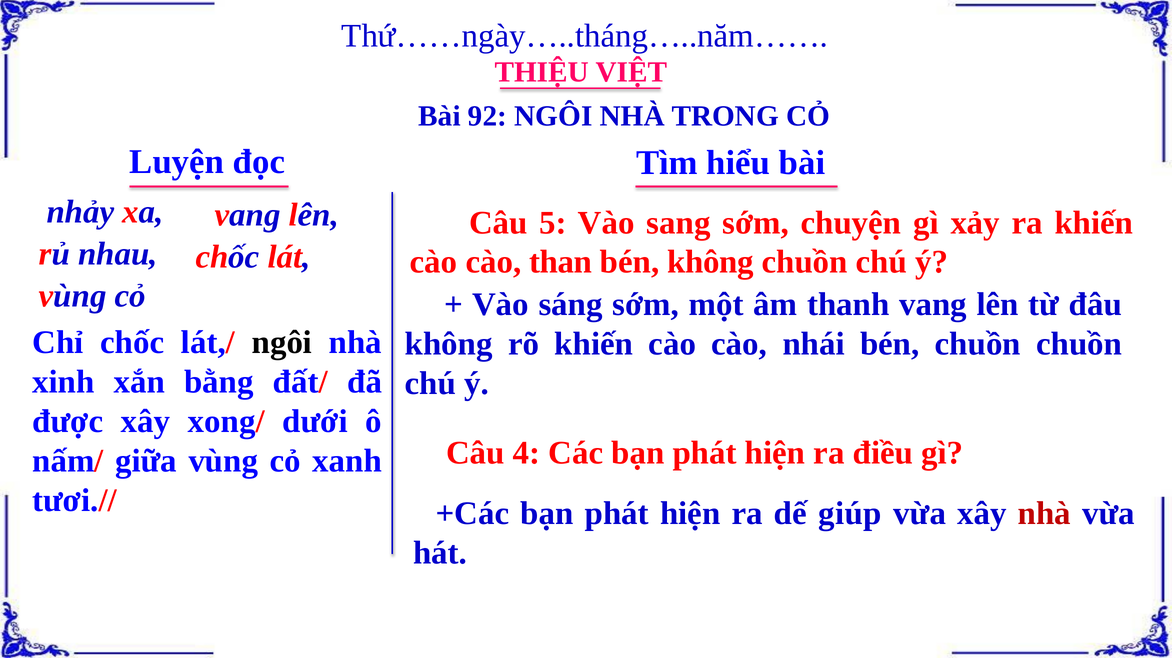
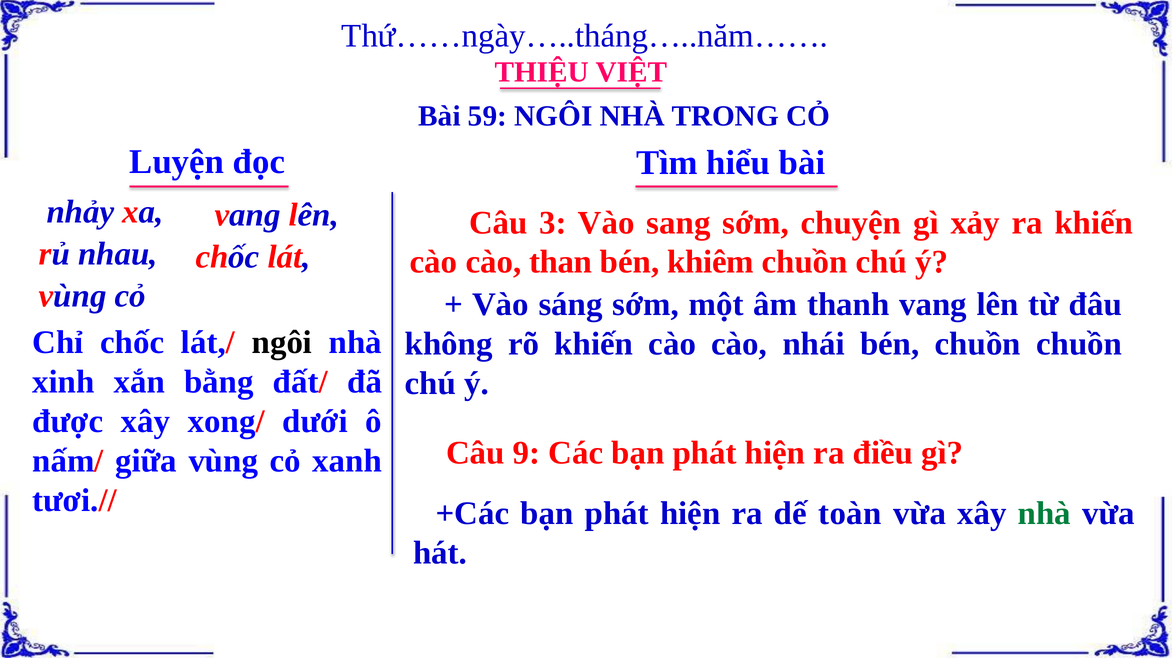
92: 92 -> 59
5: 5 -> 3
bén không: không -> khiêm
4: 4 -> 9
giúp: giúp -> toàn
nhà at (1044, 514) colour: red -> green
